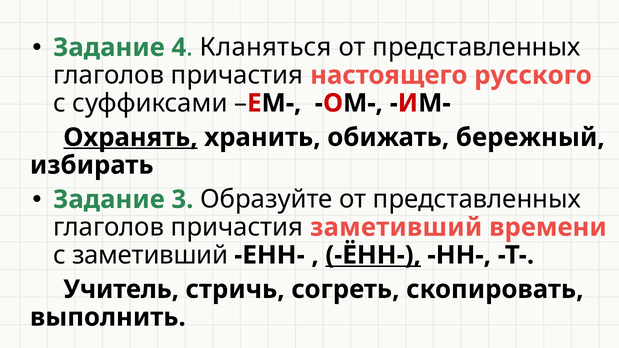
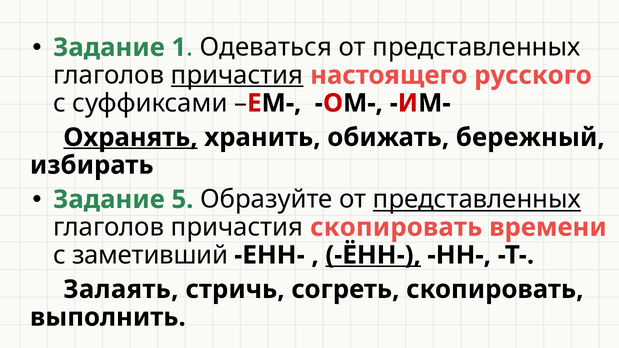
4: 4 -> 1
Кланяться: Кланяться -> Одеваться
причастия at (237, 75) underline: none -> present
3: 3 -> 5
представленных at (477, 200) underline: none -> present
причастия заметивший: заметивший -> скопировать
Учитель: Учитель -> Залаять
